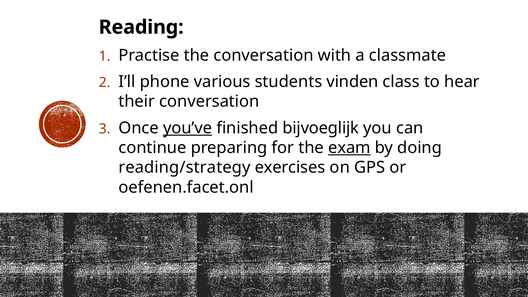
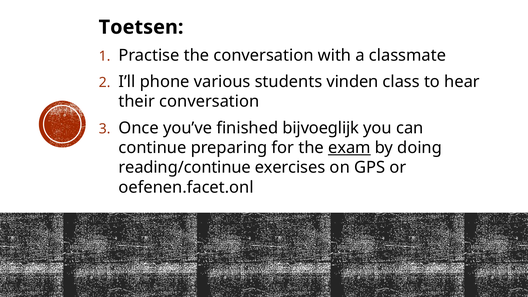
Reading: Reading -> Toetsen
you’ve underline: present -> none
reading/strategy: reading/strategy -> reading/continue
